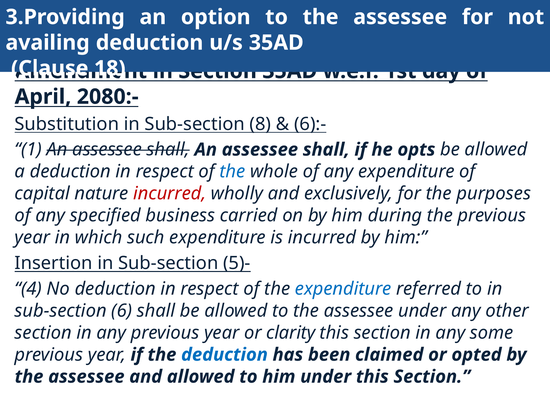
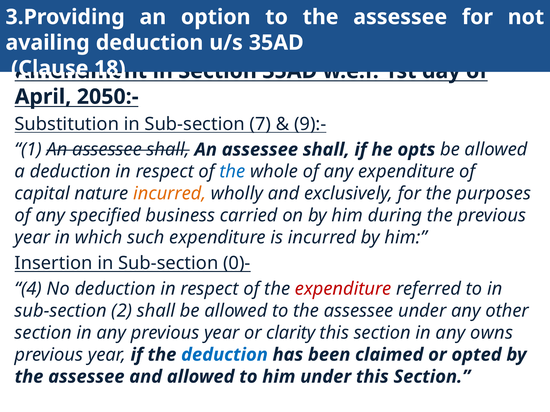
2080:-: 2080:- -> 2050:-
8: 8 -> 7
6):-: 6):- -> 9):-
incurred at (170, 194) colour: red -> orange
5)-: 5)- -> 0)-
expenditure at (343, 289) colour: blue -> red
6: 6 -> 2
some: some -> owns
